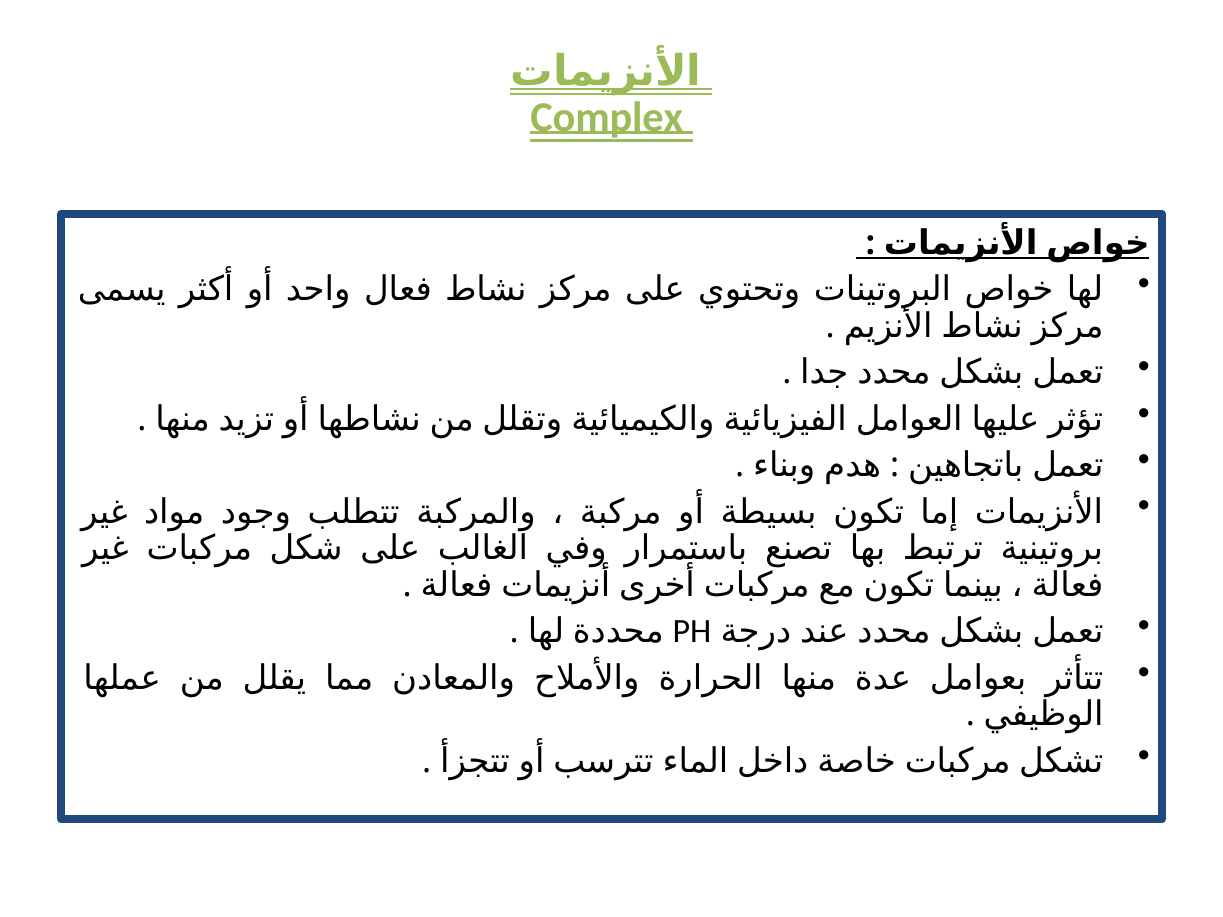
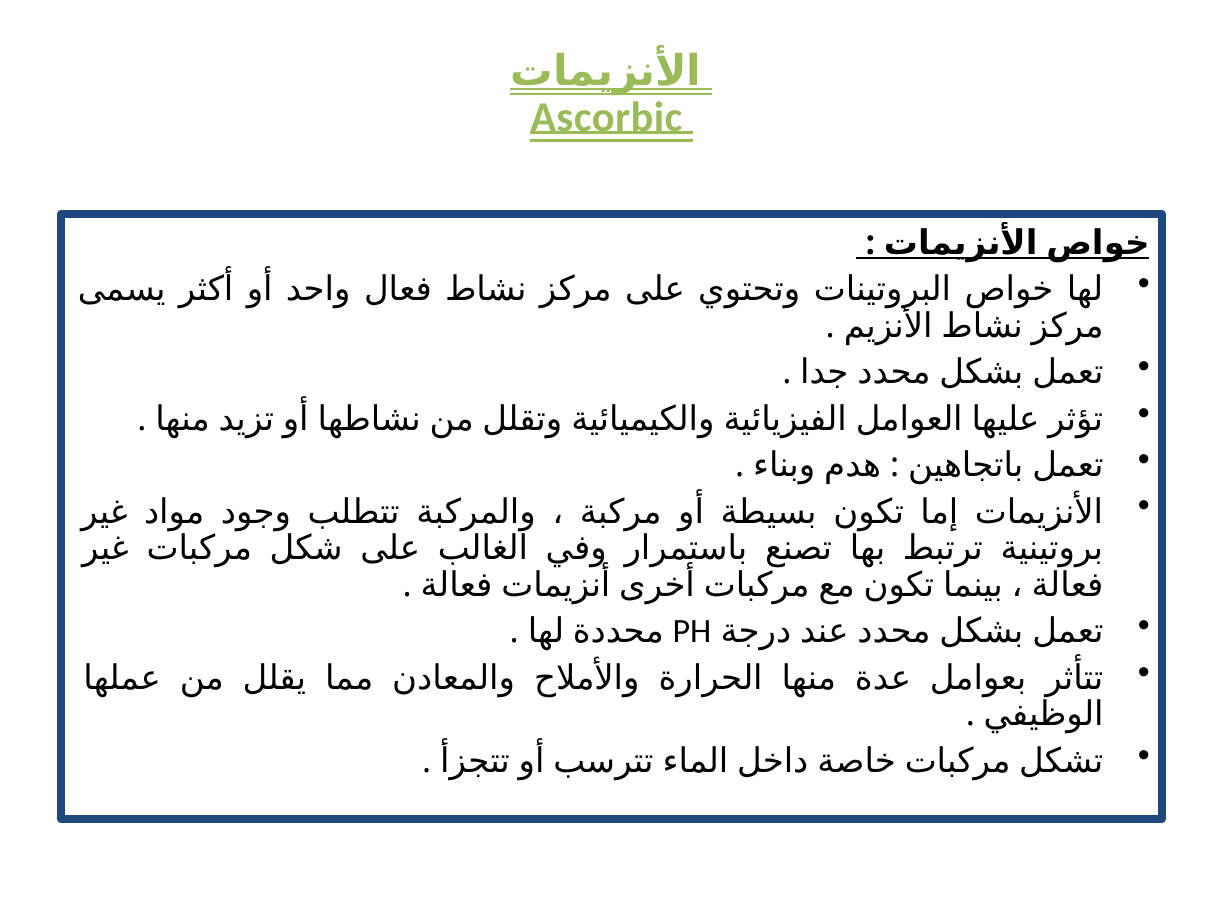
Complex: Complex -> Ascorbic
